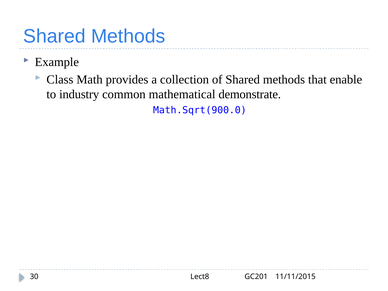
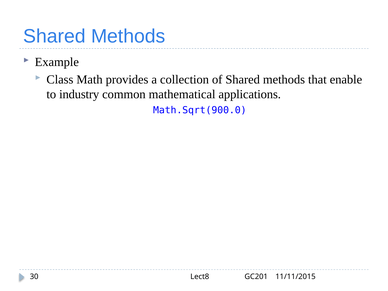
demonstrate: demonstrate -> applications
